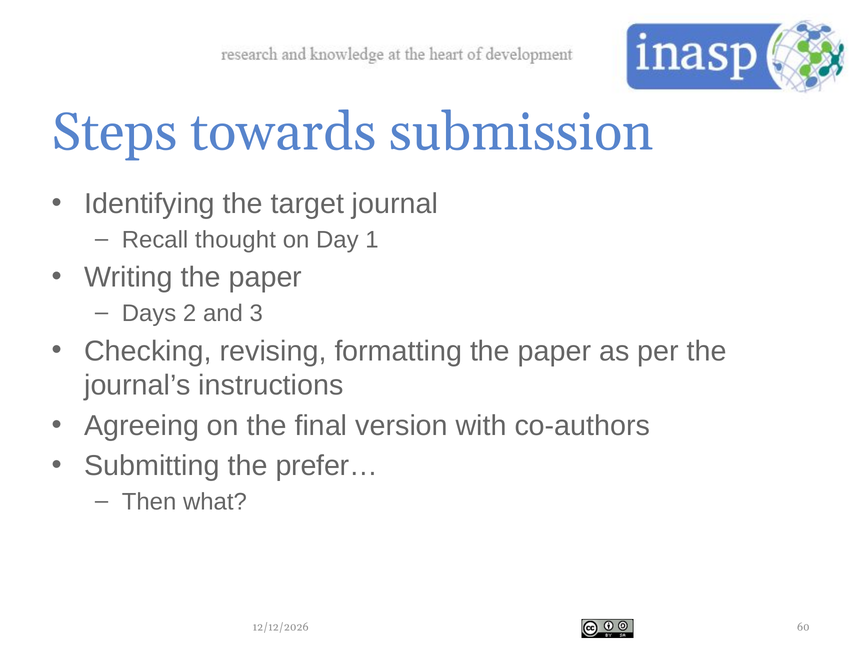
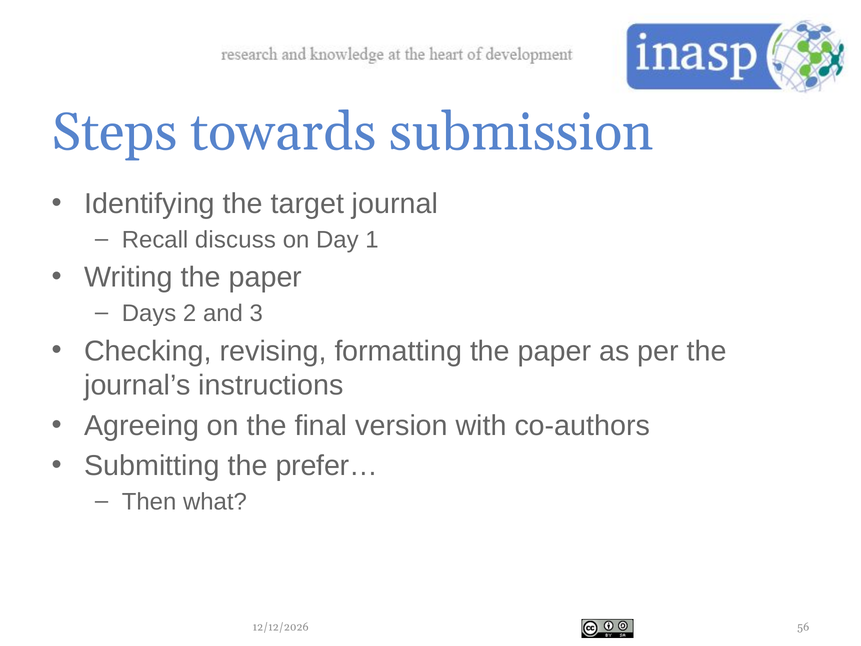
thought: thought -> discuss
60: 60 -> 56
